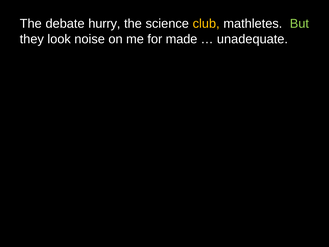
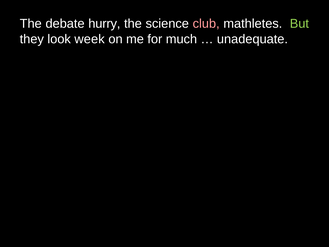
club colour: yellow -> pink
noise: noise -> week
made: made -> much
